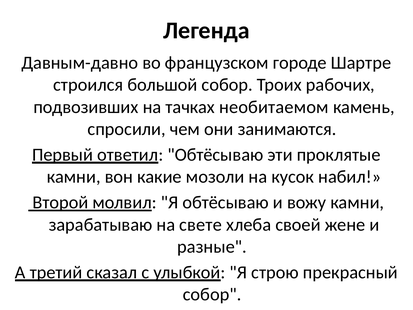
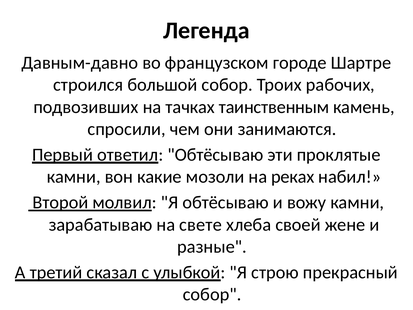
необитаемом: необитаемом -> таинственным
кусок: кусок -> реках
